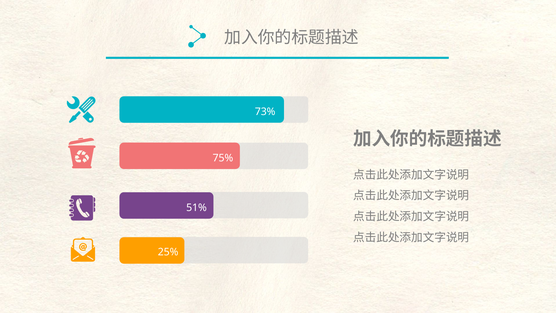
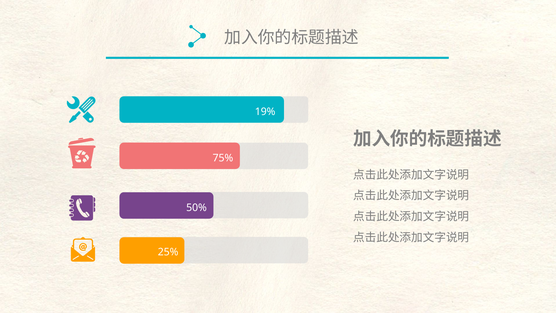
73%: 73% -> 19%
51%: 51% -> 50%
